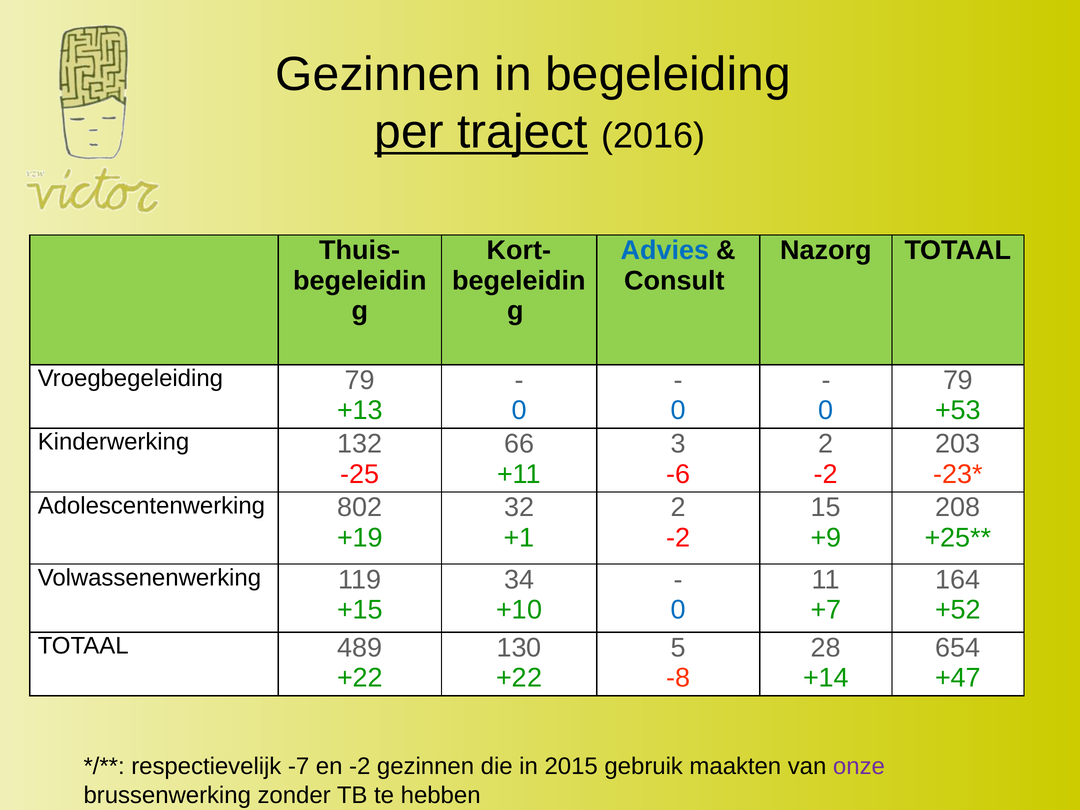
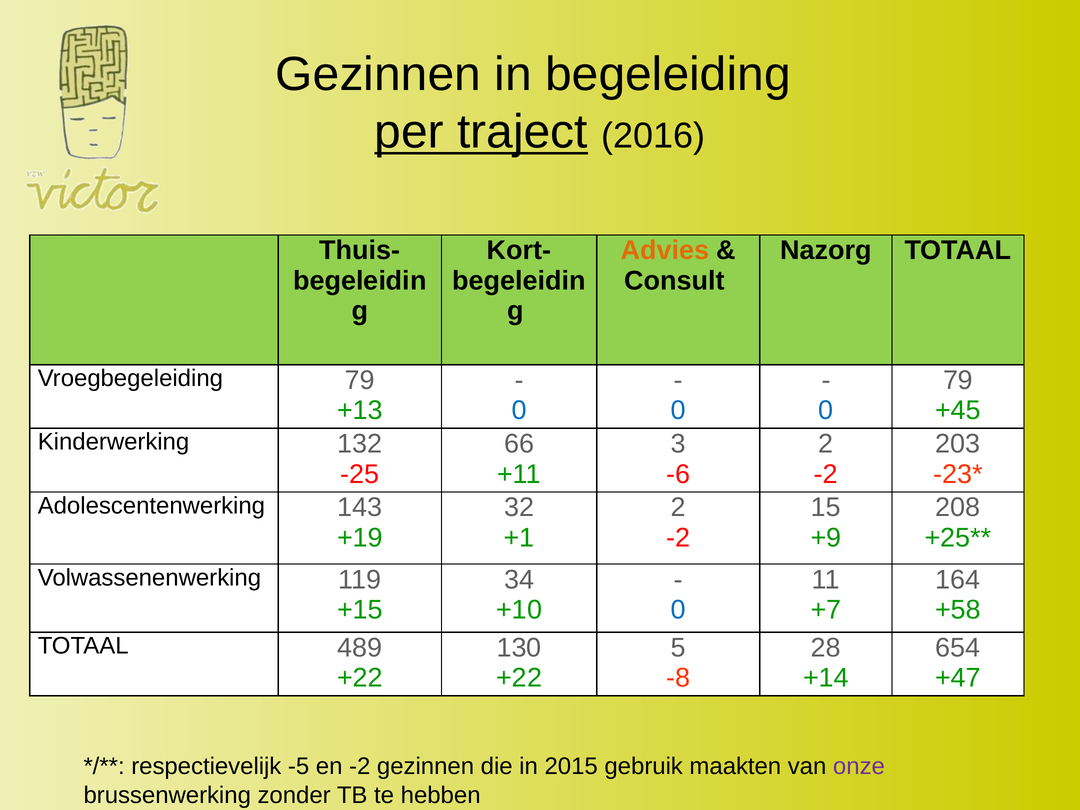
Advies colour: blue -> orange
+53: +53 -> +45
802: 802 -> 143
+52: +52 -> +58
-7: -7 -> -5
